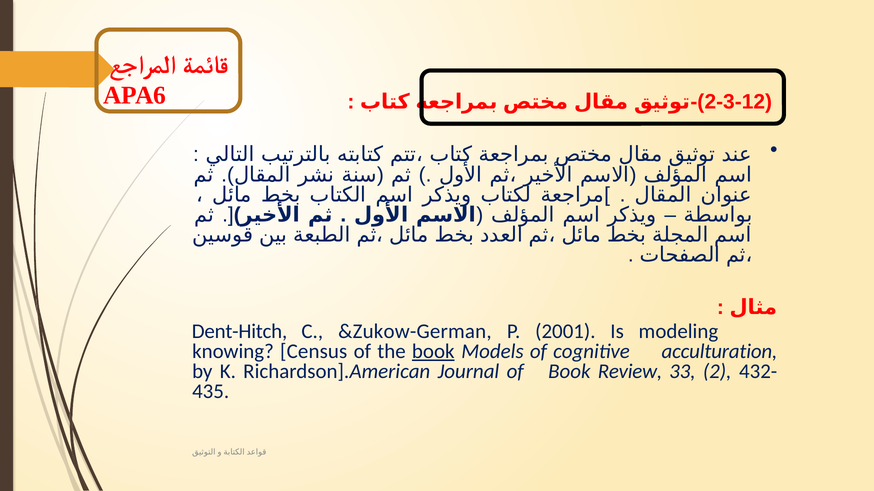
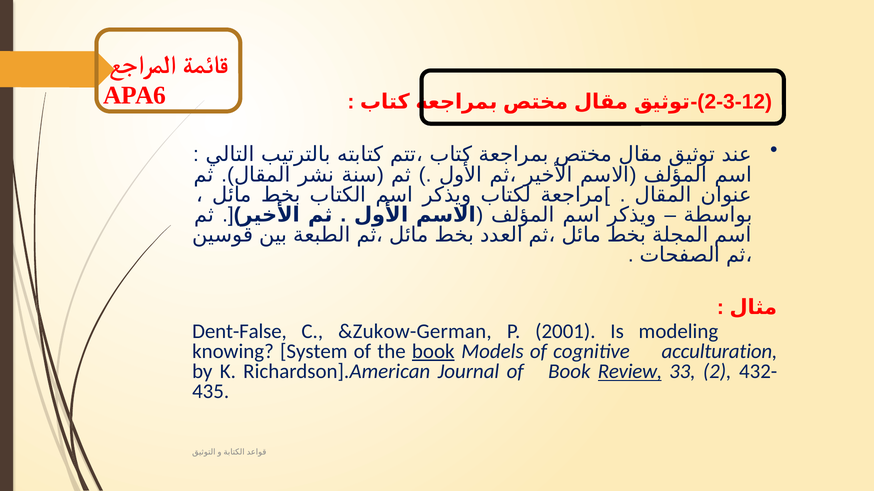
Dent-Hitch: Dent-Hitch -> Dent-False
Census: Census -> System
Review underline: none -> present
